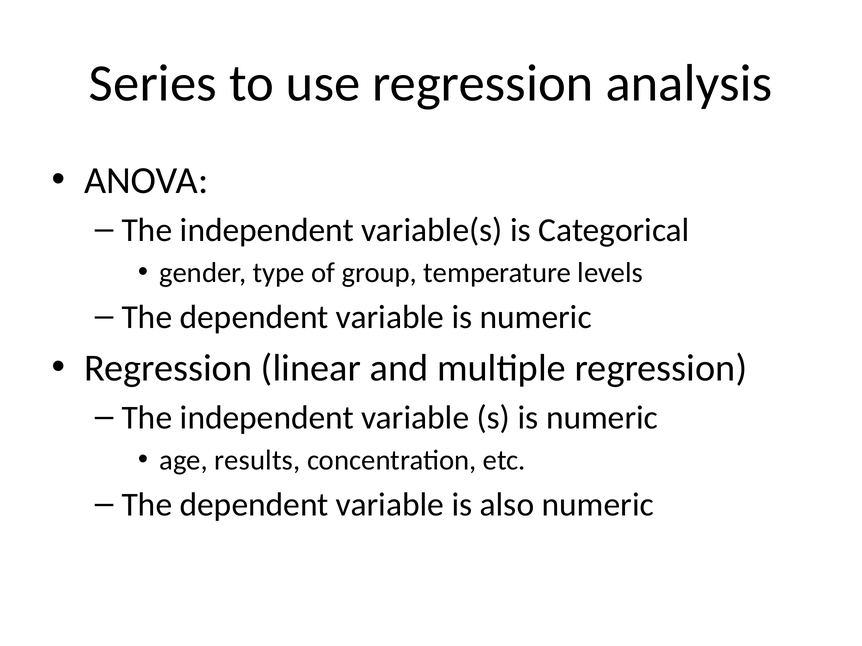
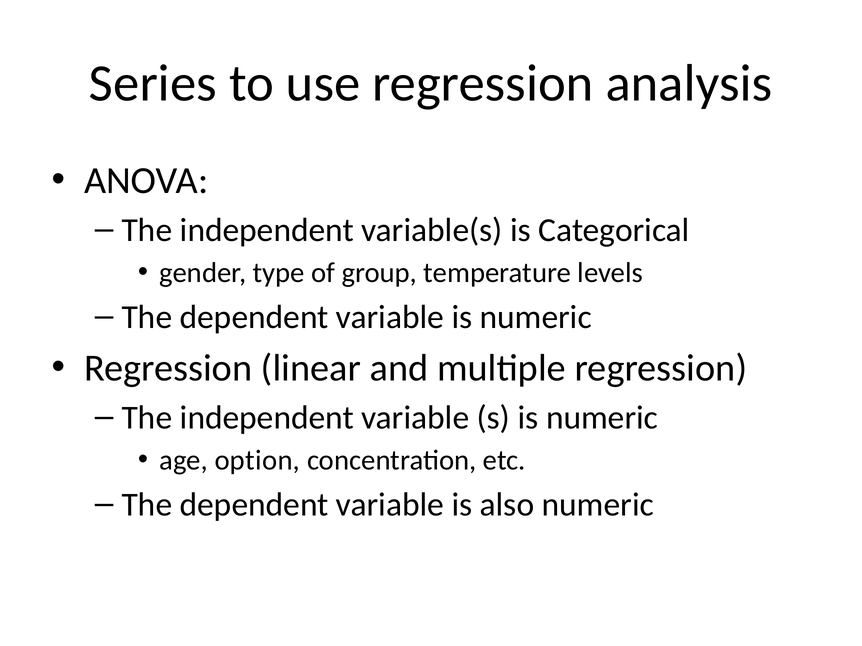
results: results -> option
